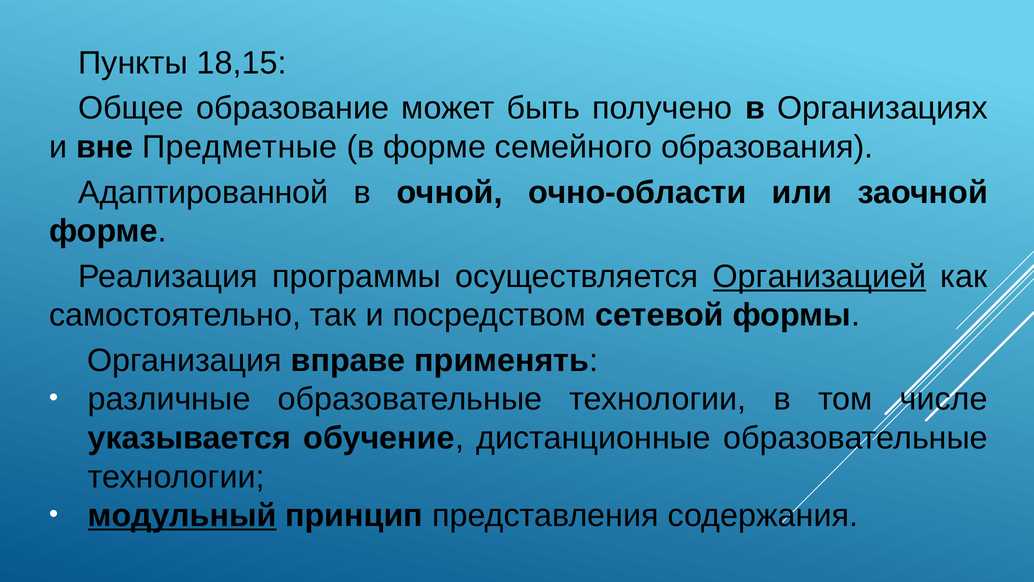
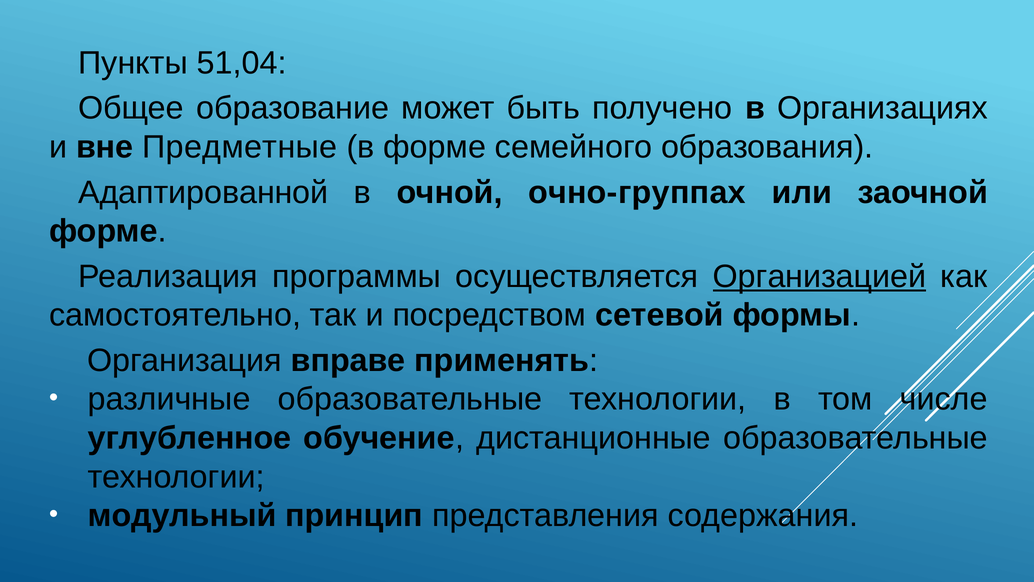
18,15: 18,15 -> 51,04
очно-области: очно-области -> очно-группах
указывается: указывается -> углубленное
модульный underline: present -> none
